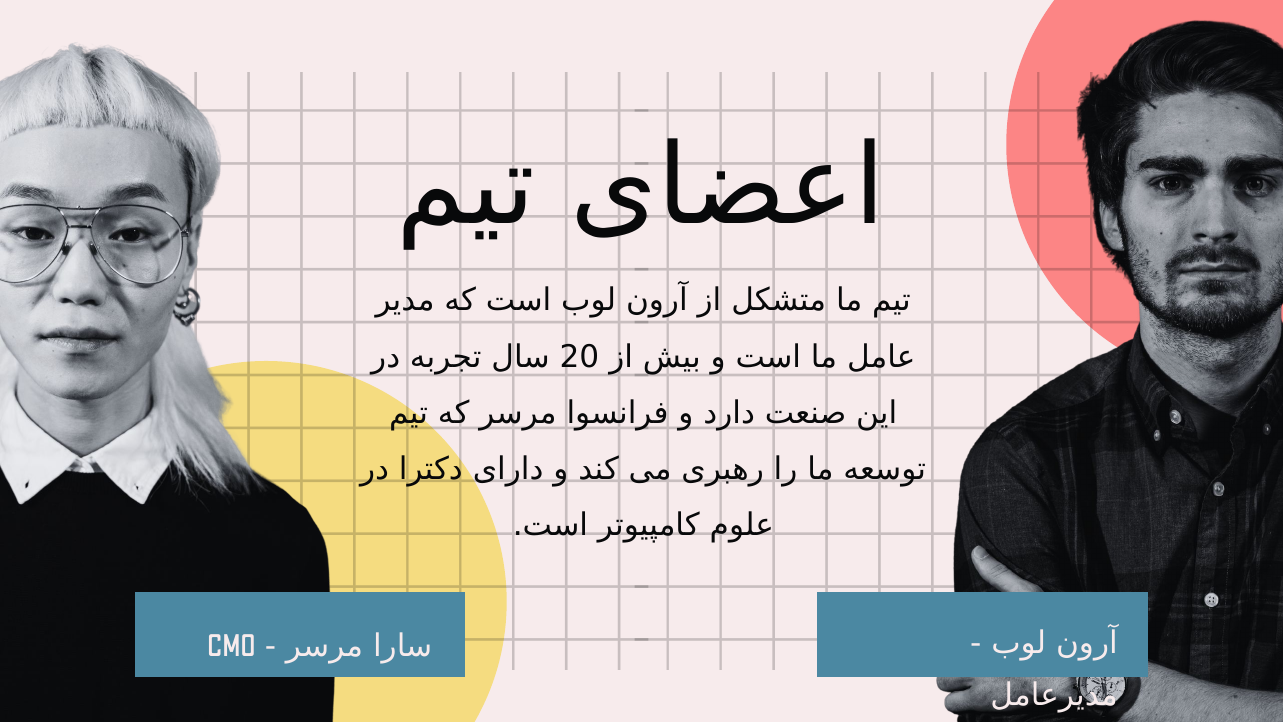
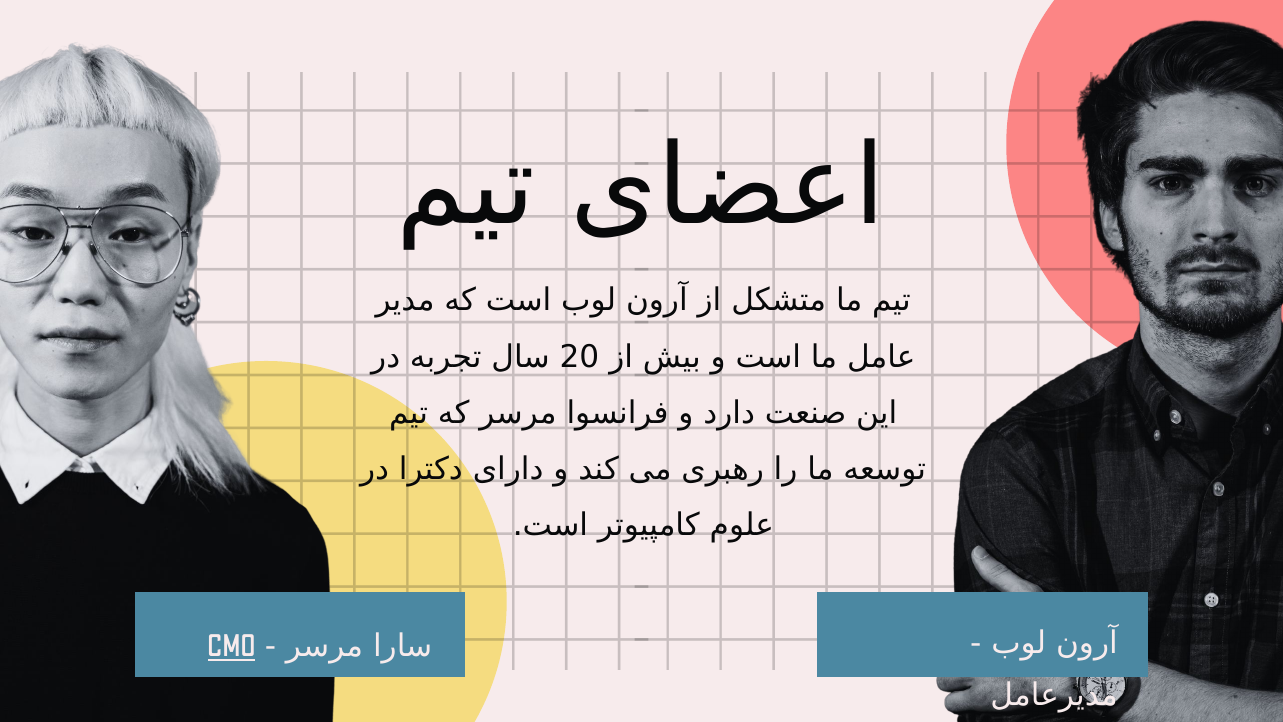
CMO underline: none -> present
